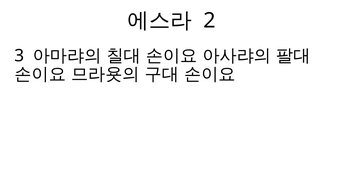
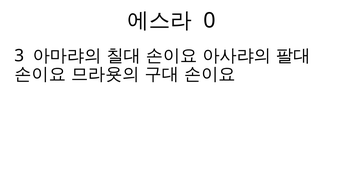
2: 2 -> 0
